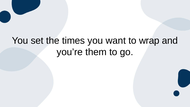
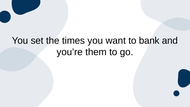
wrap: wrap -> bank
